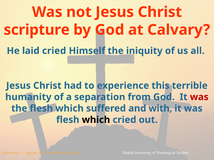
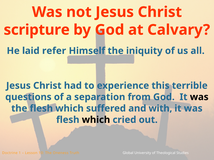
laid cried: cried -> refer
humanity: humanity -> questions
was at (199, 97) colour: red -> black
